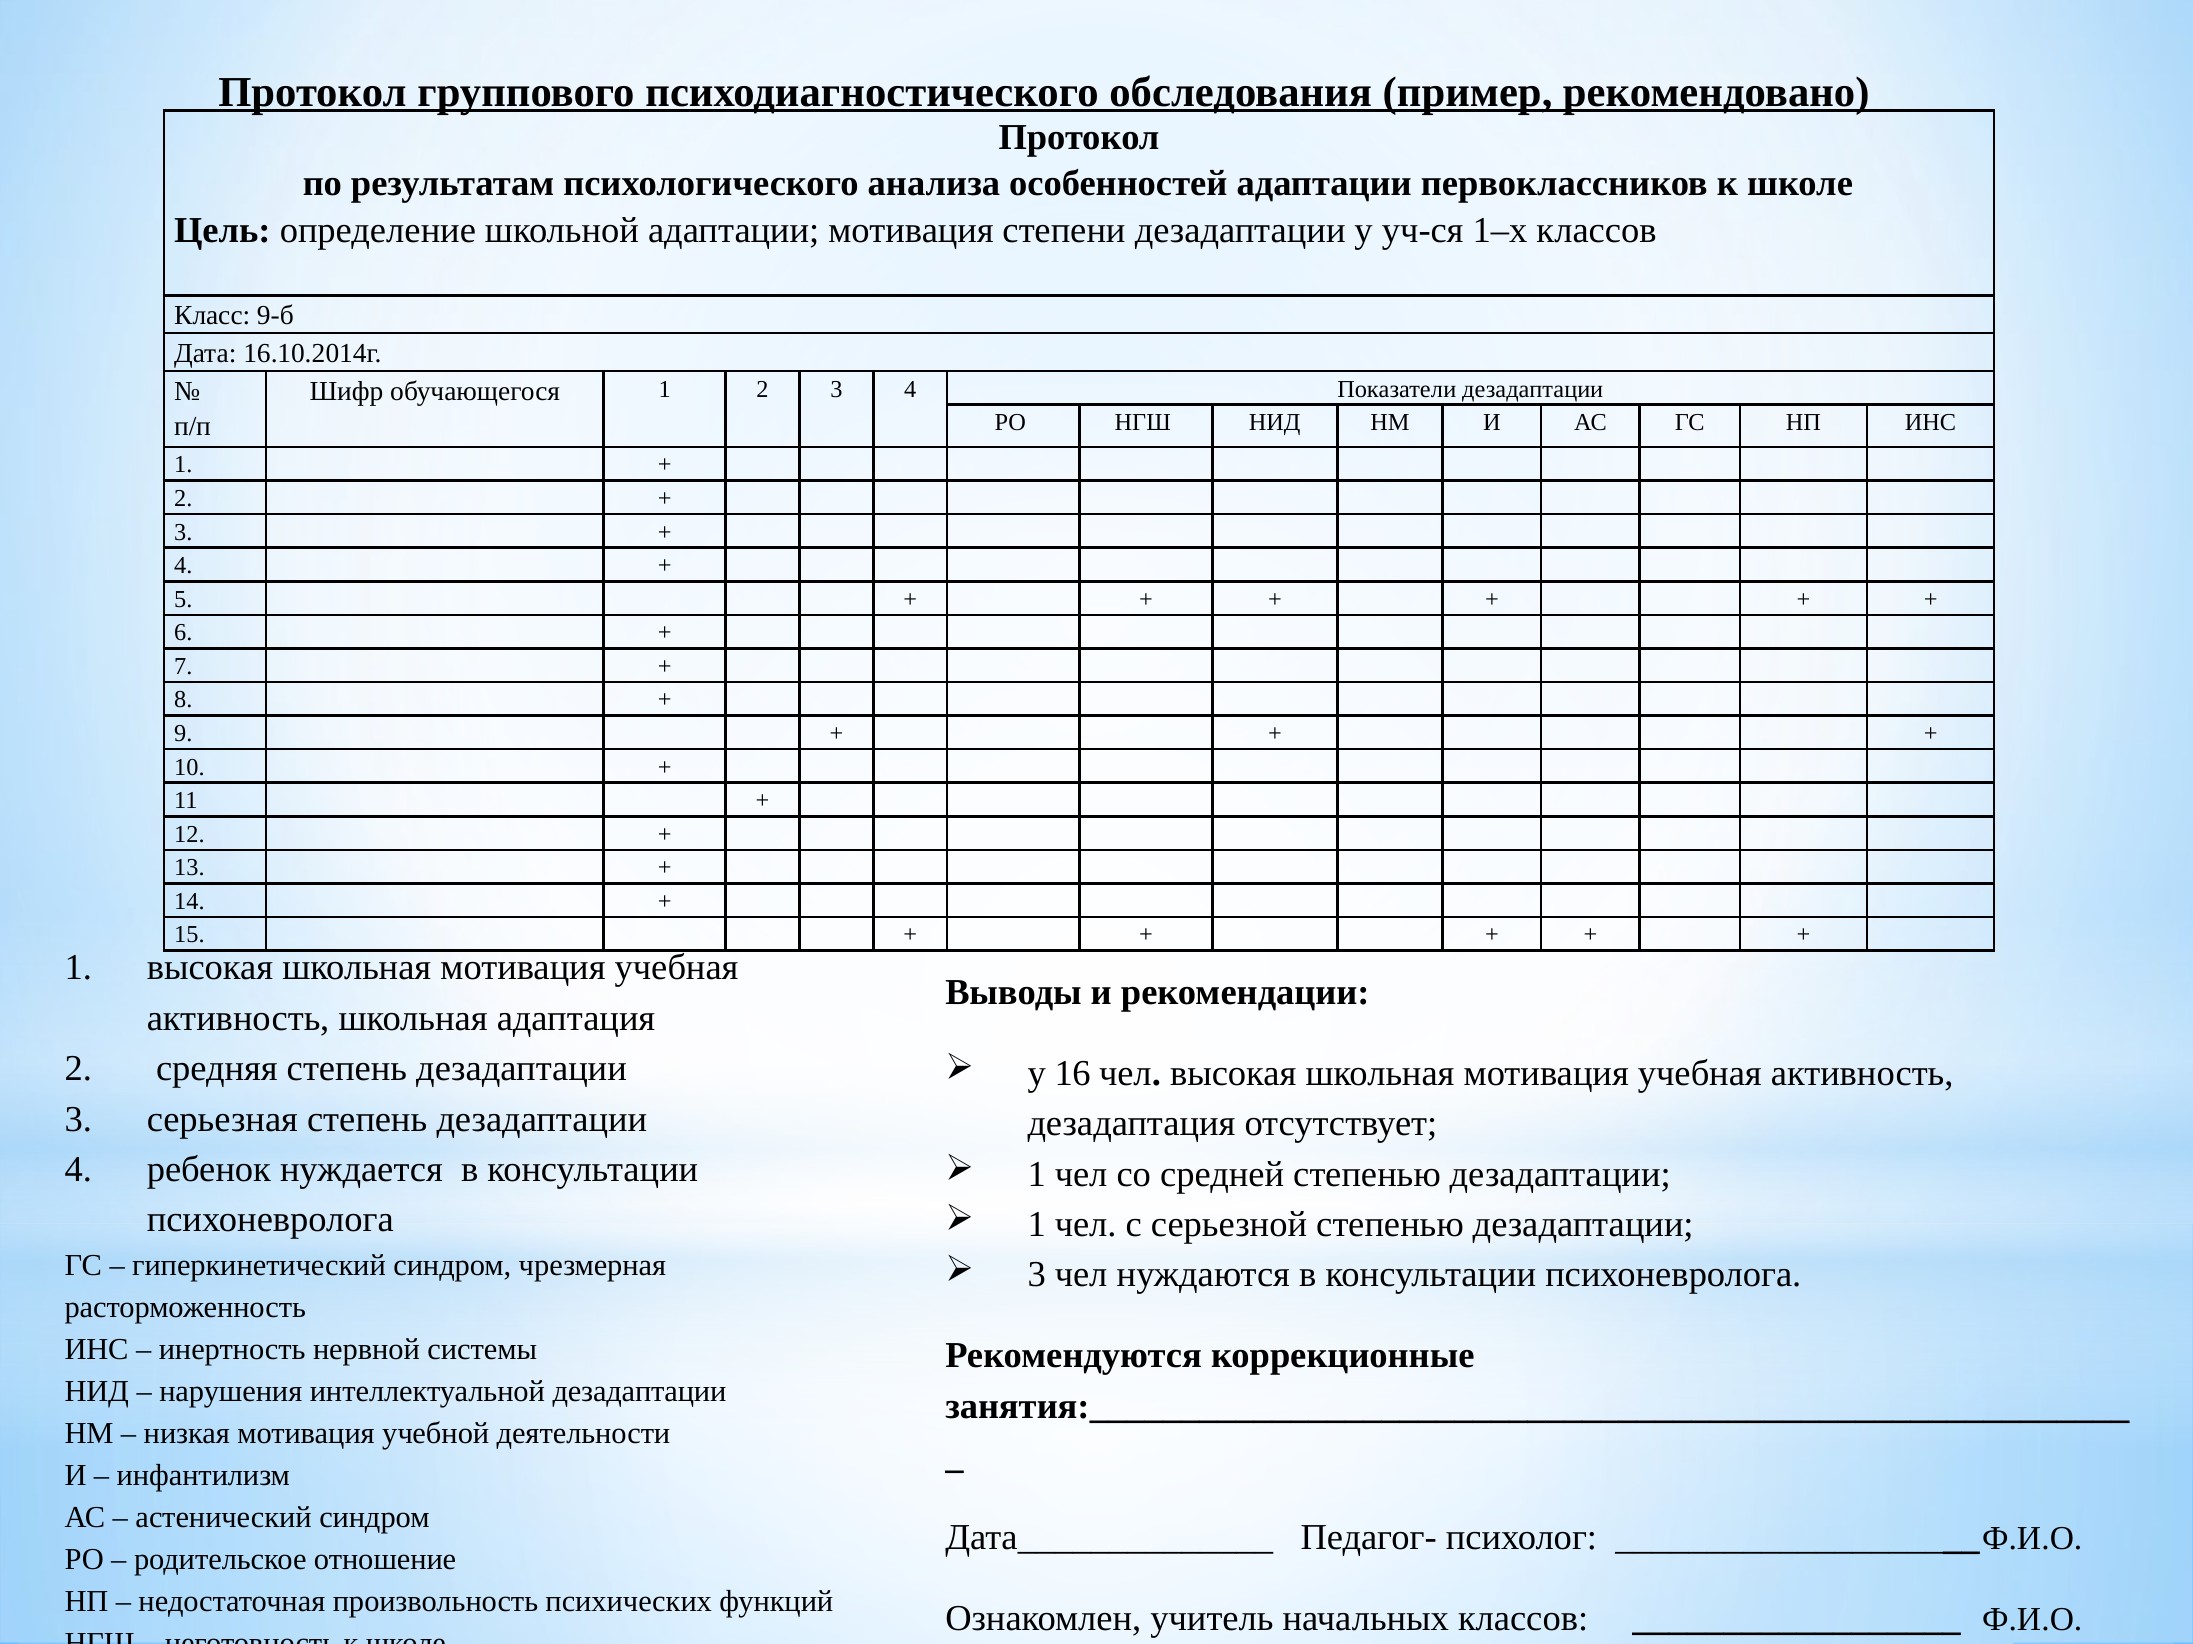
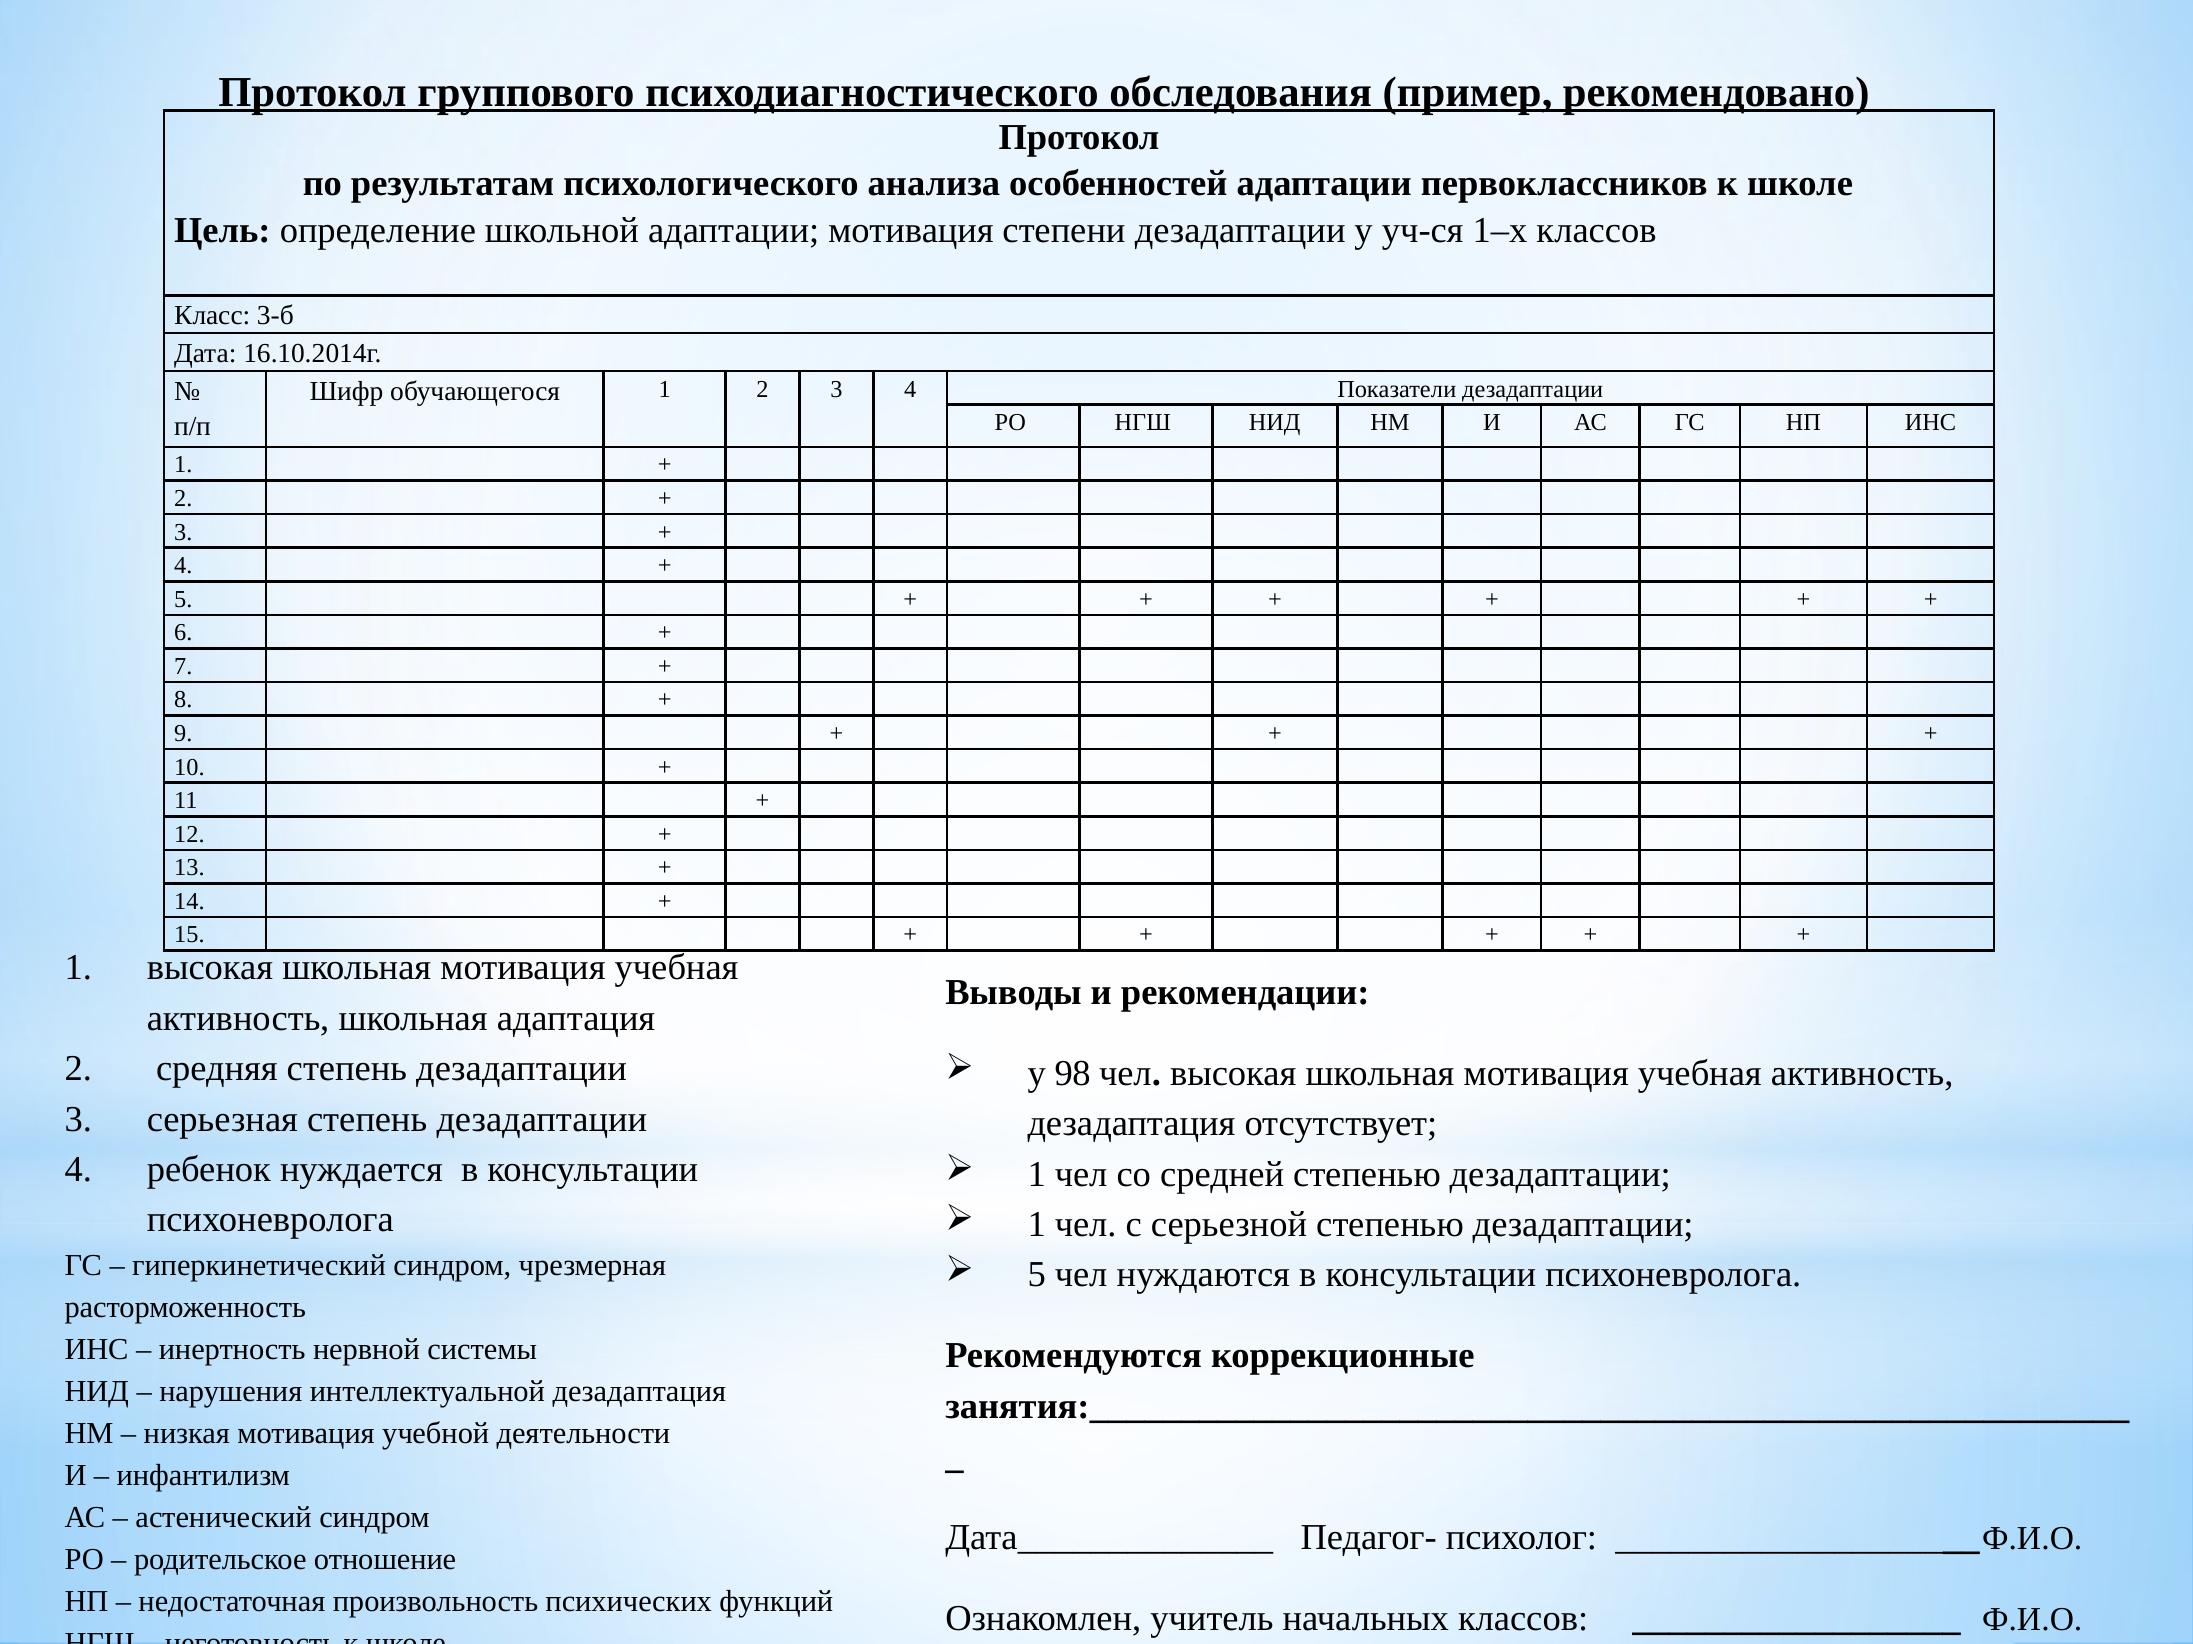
9-б: 9-б -> 3-б
16: 16 -> 98
3 at (1037, 1276): 3 -> 5
интеллектуальной дезадаптации: дезадаптации -> дезадаптация
